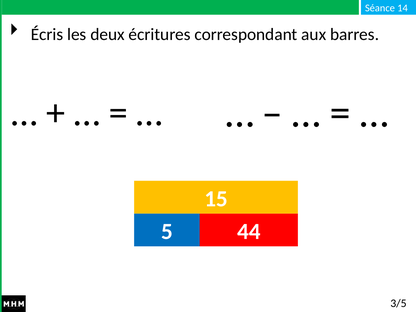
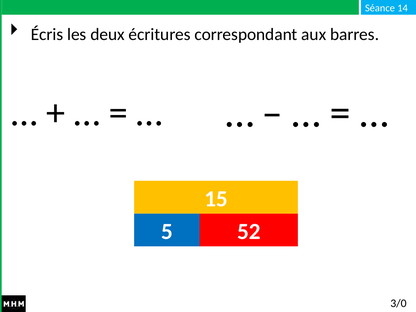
44: 44 -> 52
3/5: 3/5 -> 3/0
